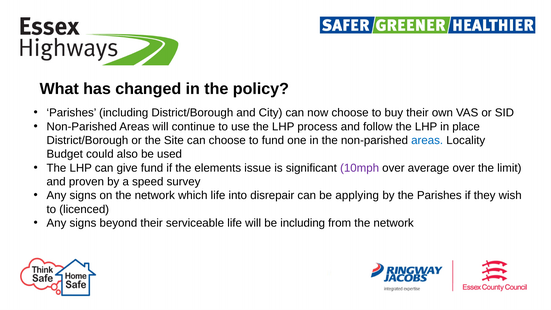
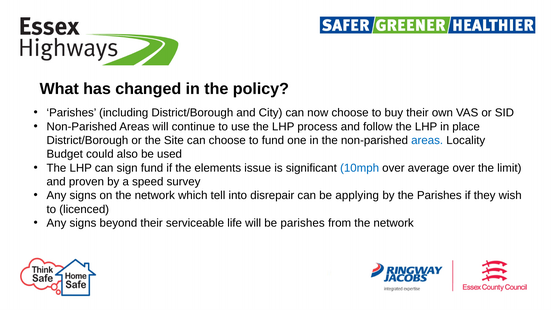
give: give -> sign
10mph colour: purple -> blue
which life: life -> tell
be including: including -> parishes
